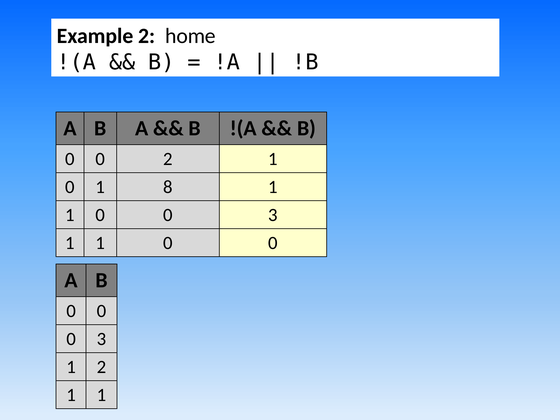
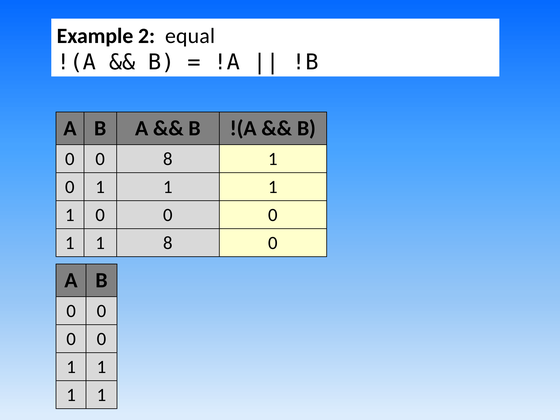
home: home -> equal
0 2: 2 -> 8
8 at (168, 187): 8 -> 1
1 0 0 3: 3 -> 0
0 at (168, 243): 0 -> 8
3 at (102, 339): 3 -> 0
2 at (102, 367): 2 -> 1
